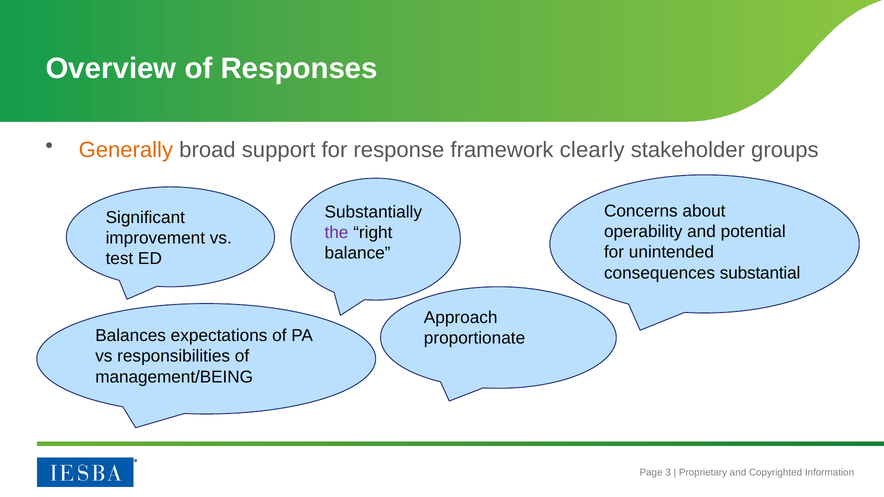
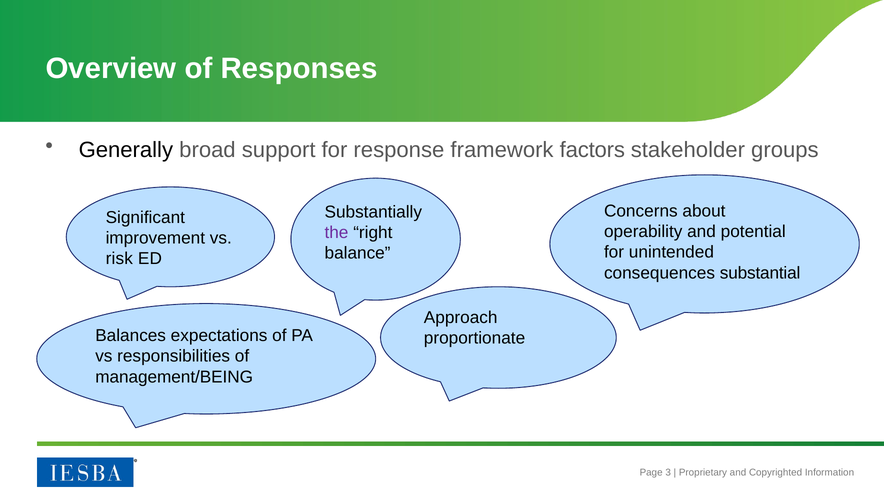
Generally colour: orange -> black
clearly: clearly -> factors
test: test -> risk
